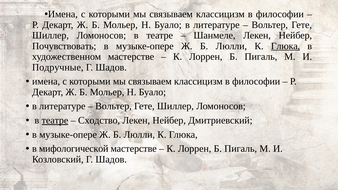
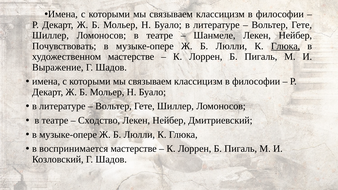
Подручные: Подручные -> Выражение
театре at (55, 120) underline: present -> none
мифологической: мифологической -> воспринимается
